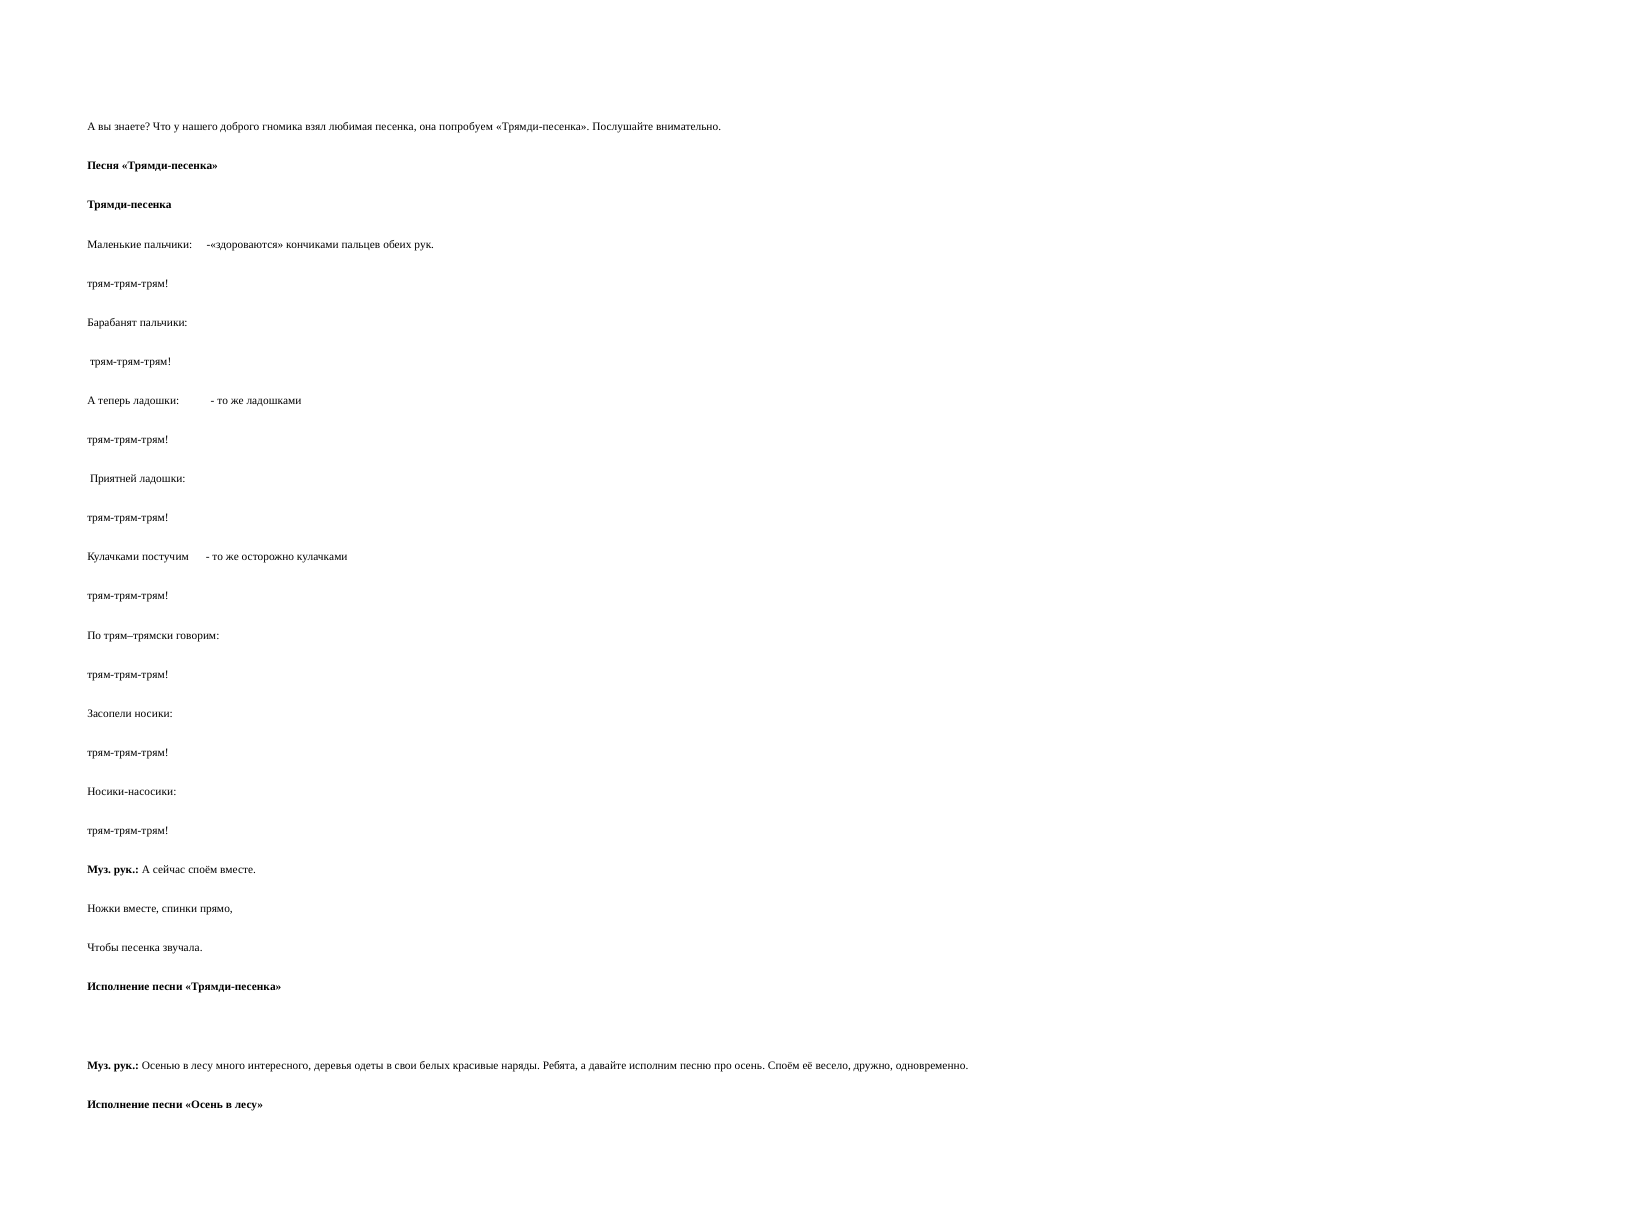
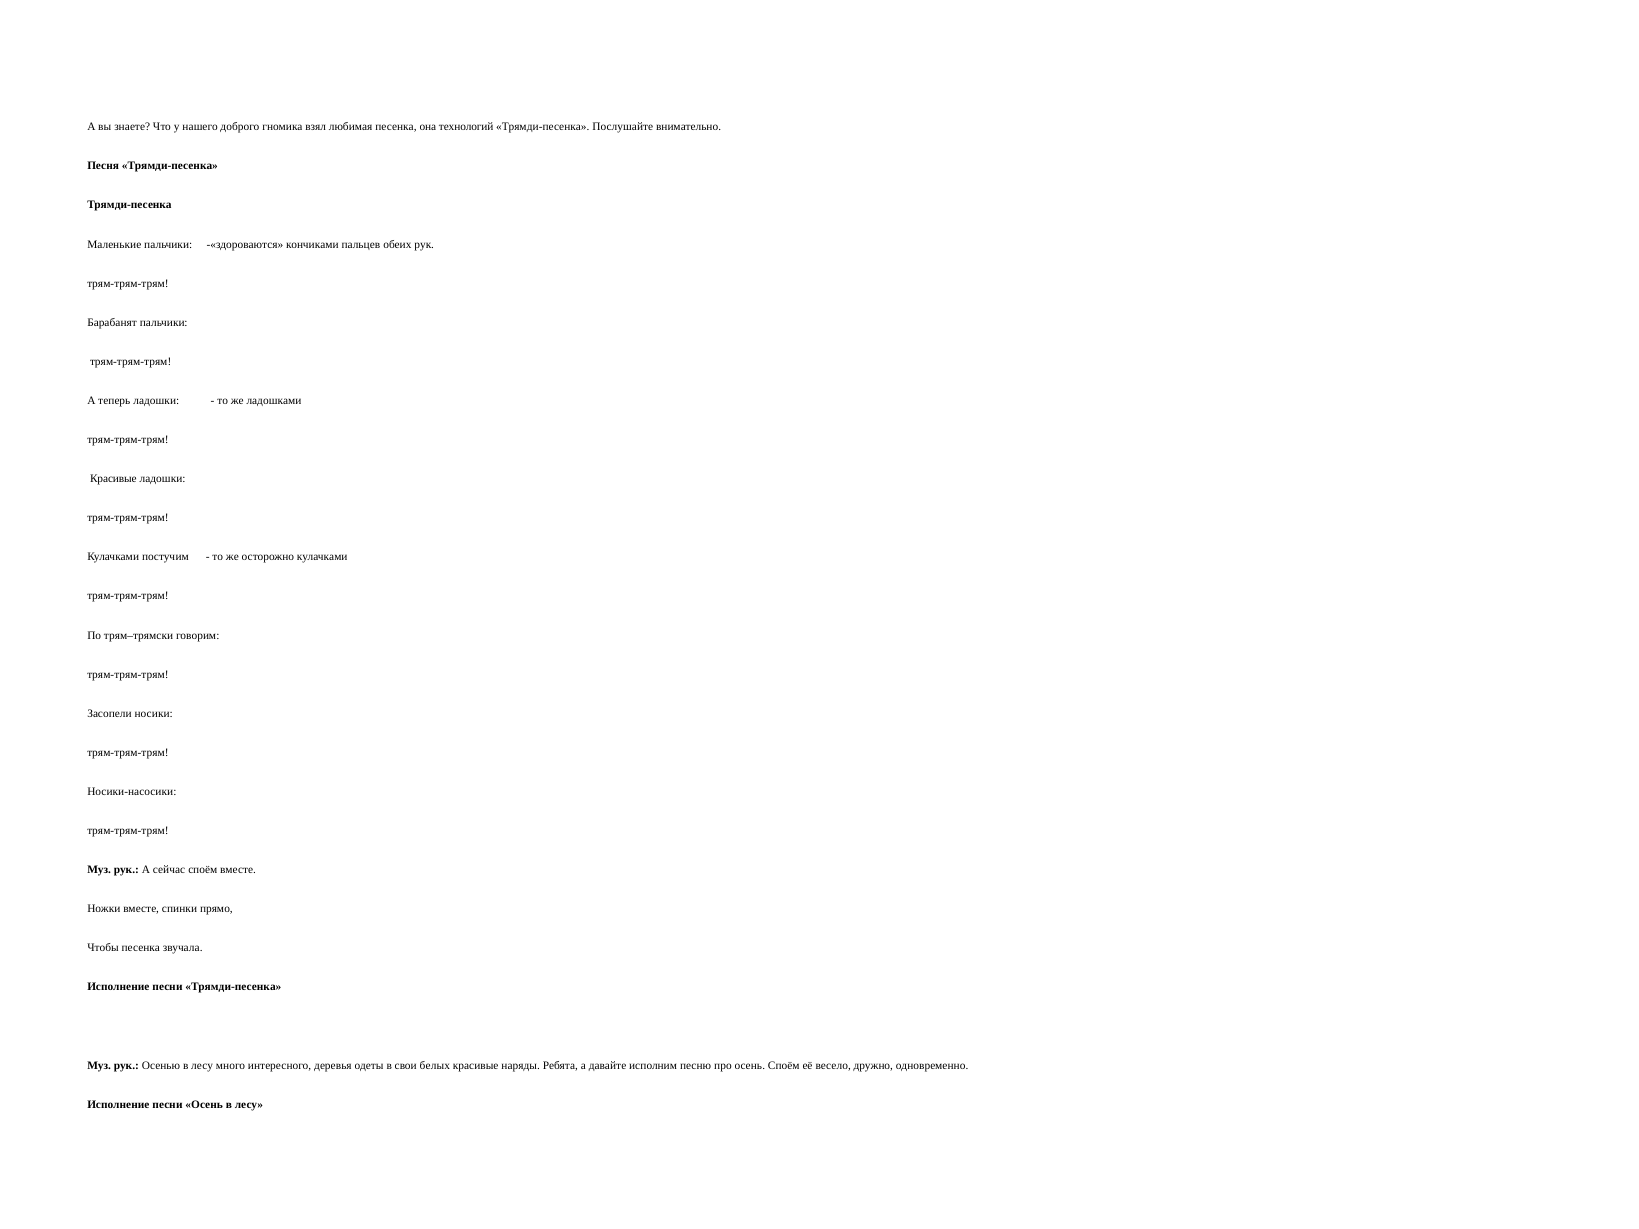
попробуем: попробуем -> технологий
Приятней at (113, 479): Приятней -> Красивые
